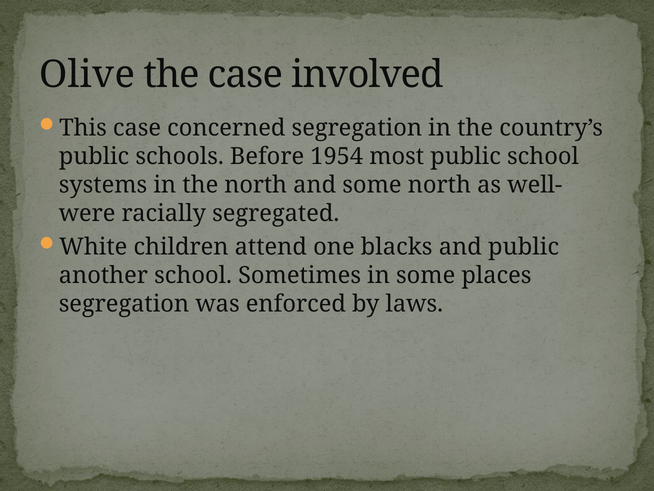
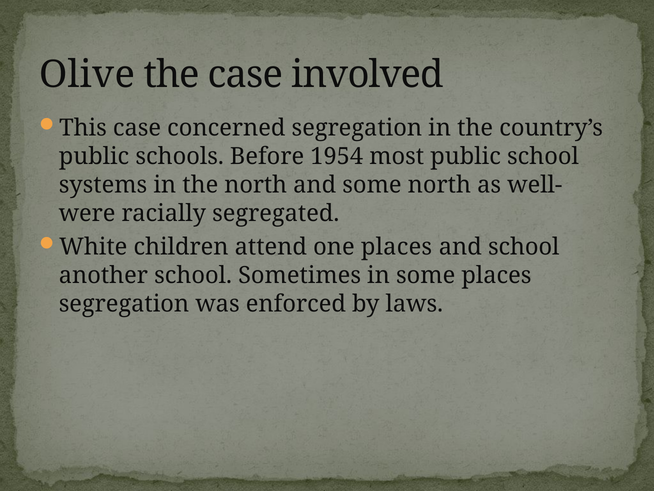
one blacks: blacks -> places
and public: public -> school
